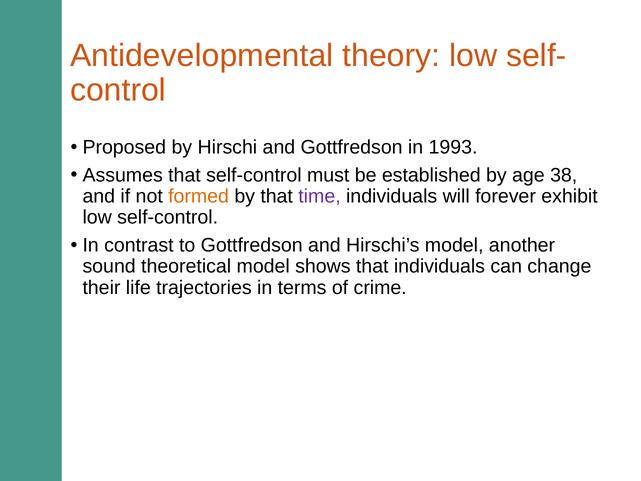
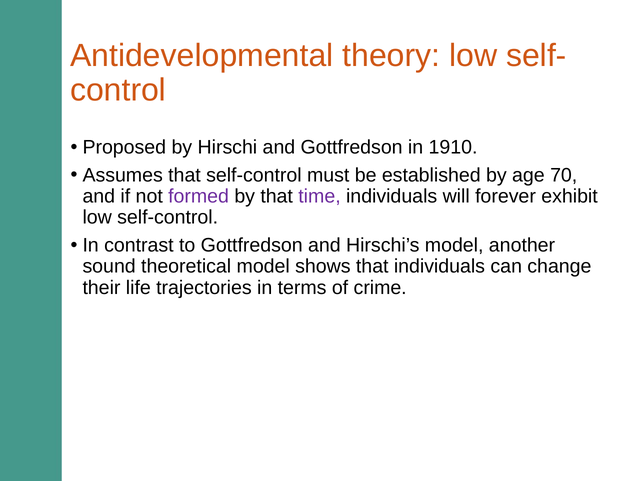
1993: 1993 -> 1910
38: 38 -> 70
formed colour: orange -> purple
